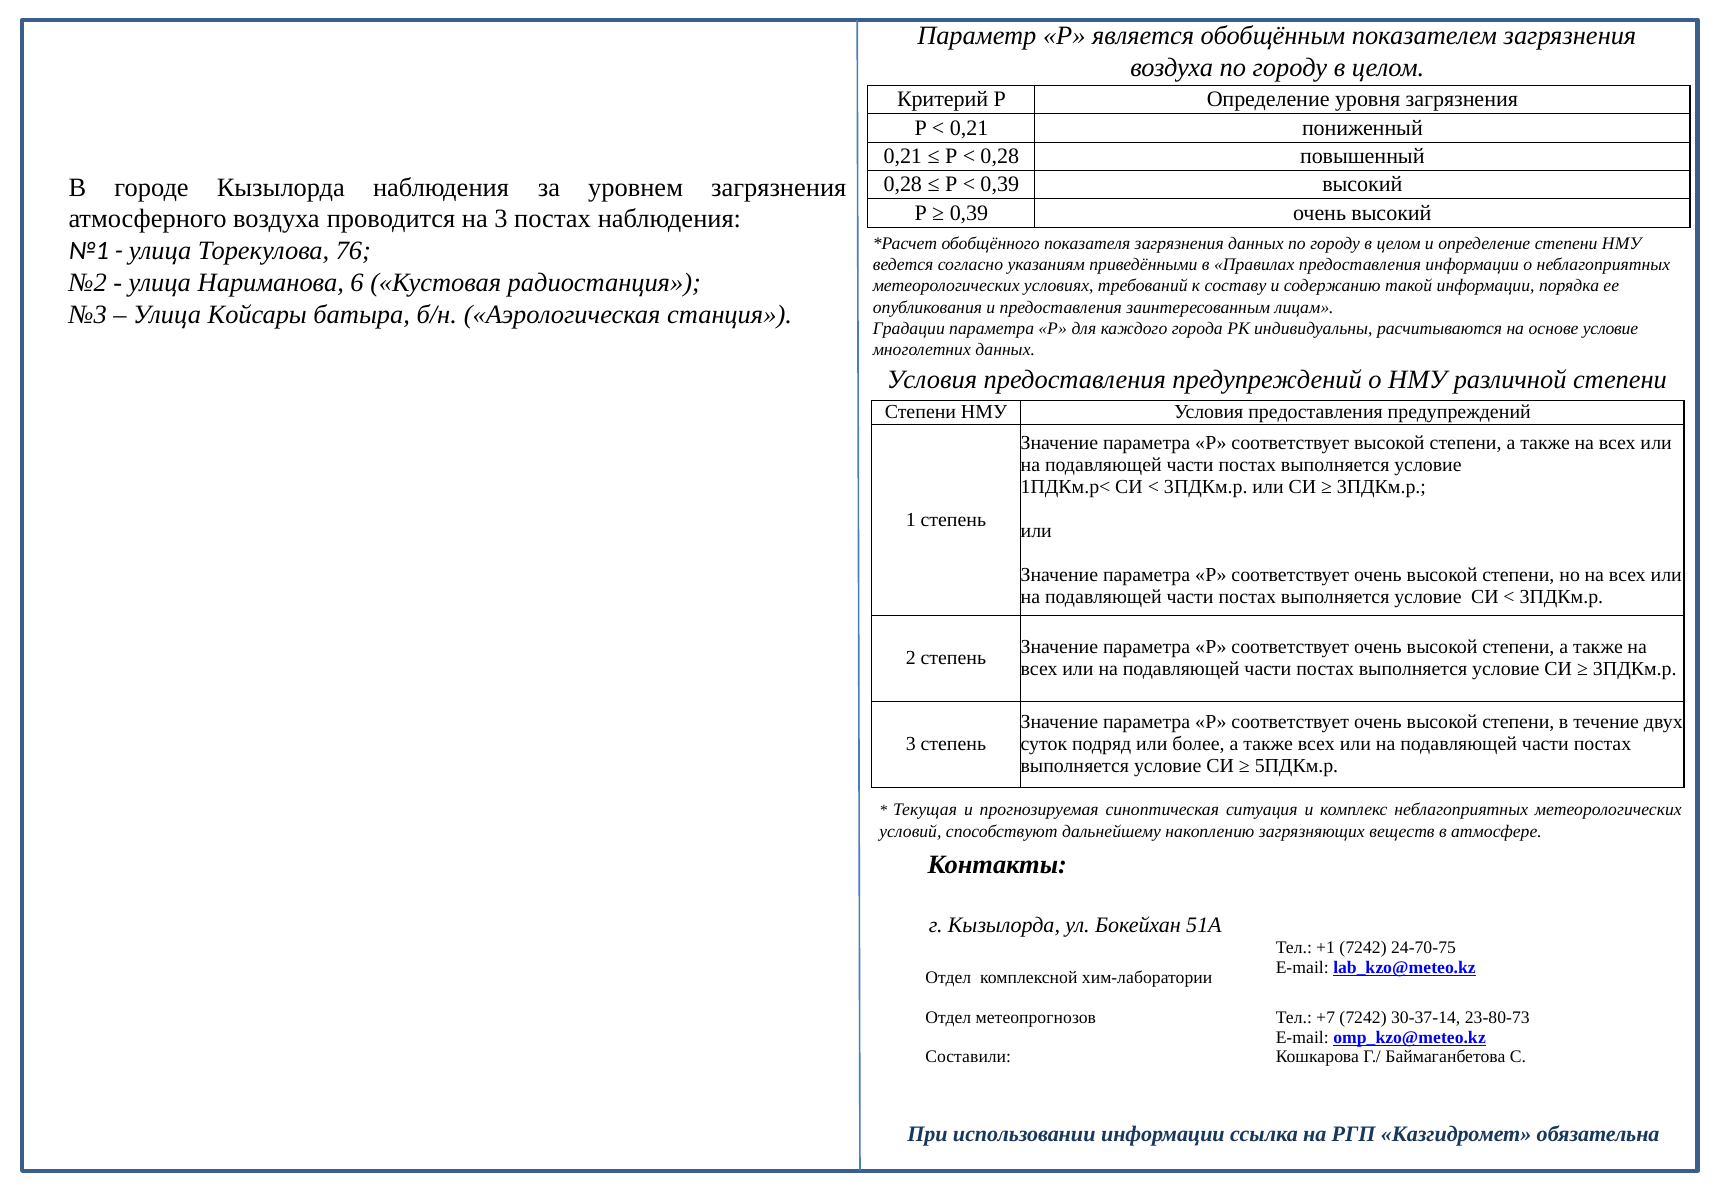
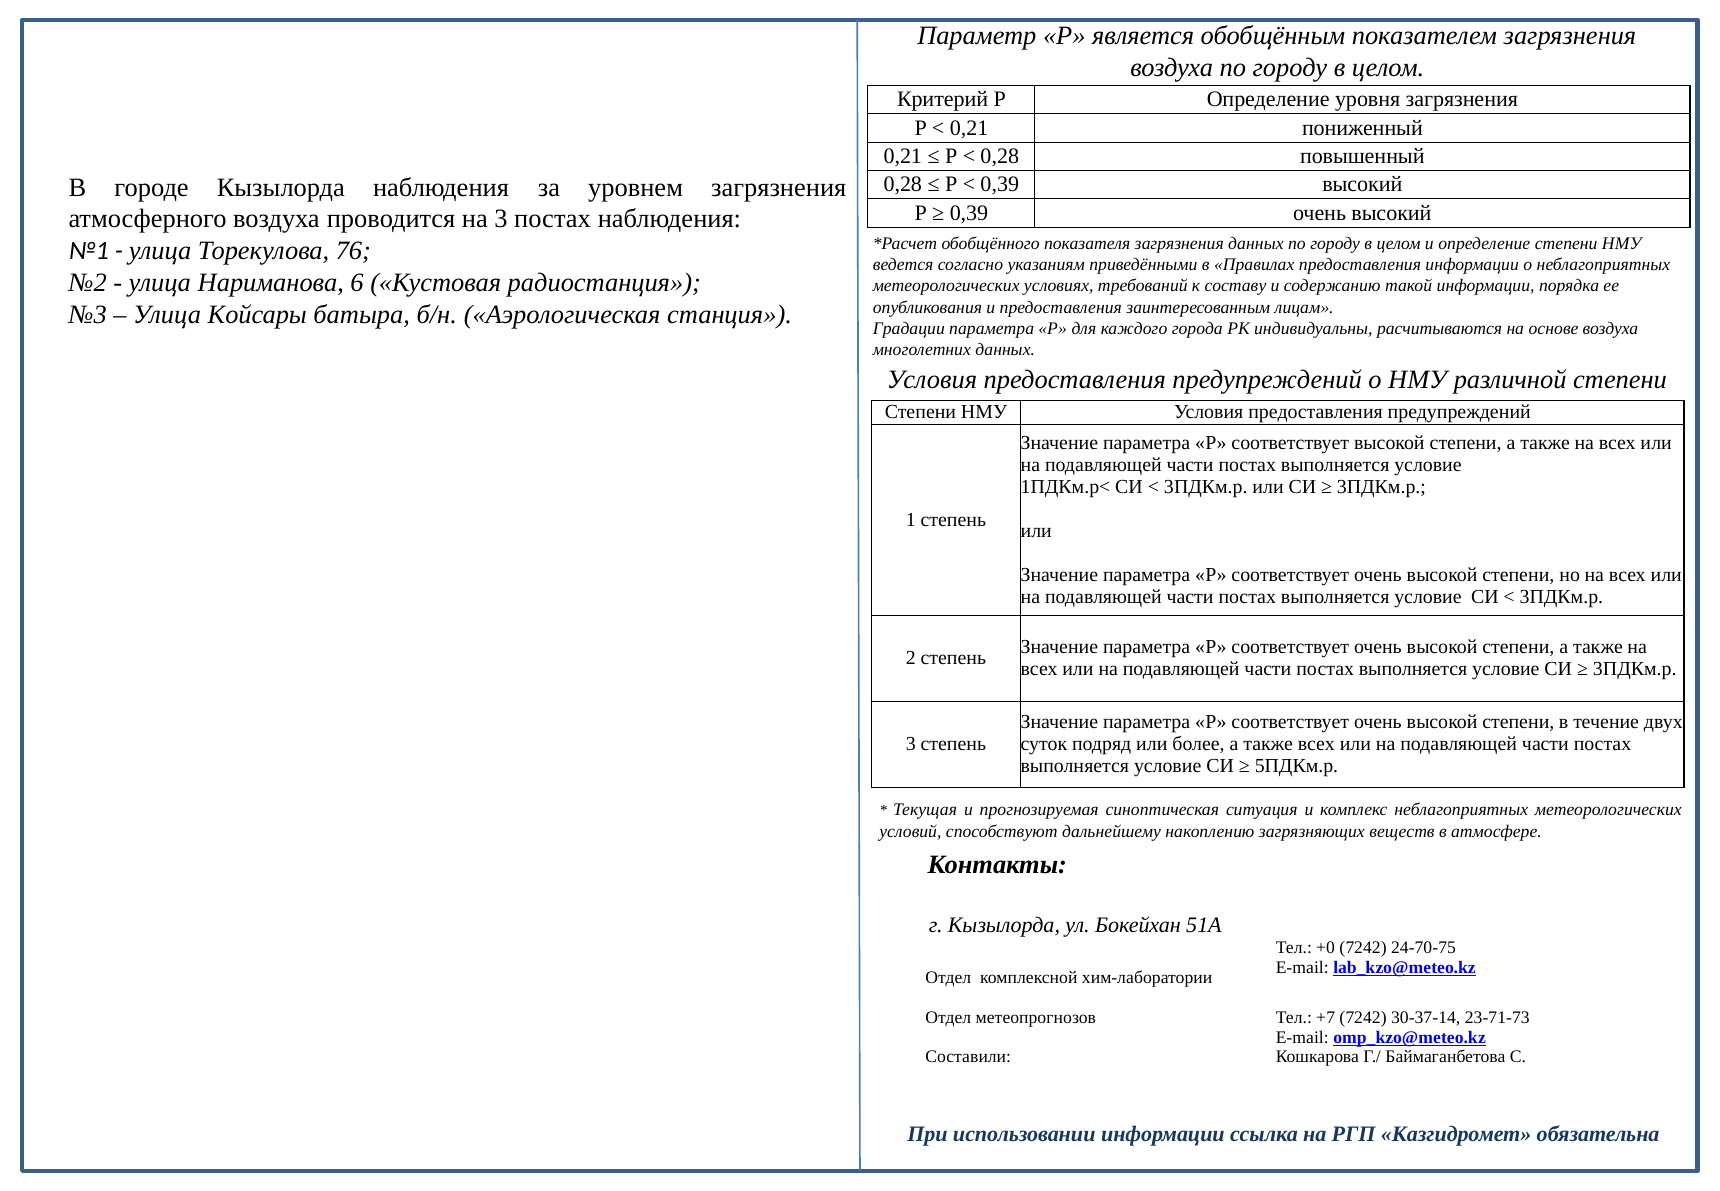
основе условие: условие -> воздуха
+1: +1 -> +0
23-80-73: 23-80-73 -> 23-71-73
